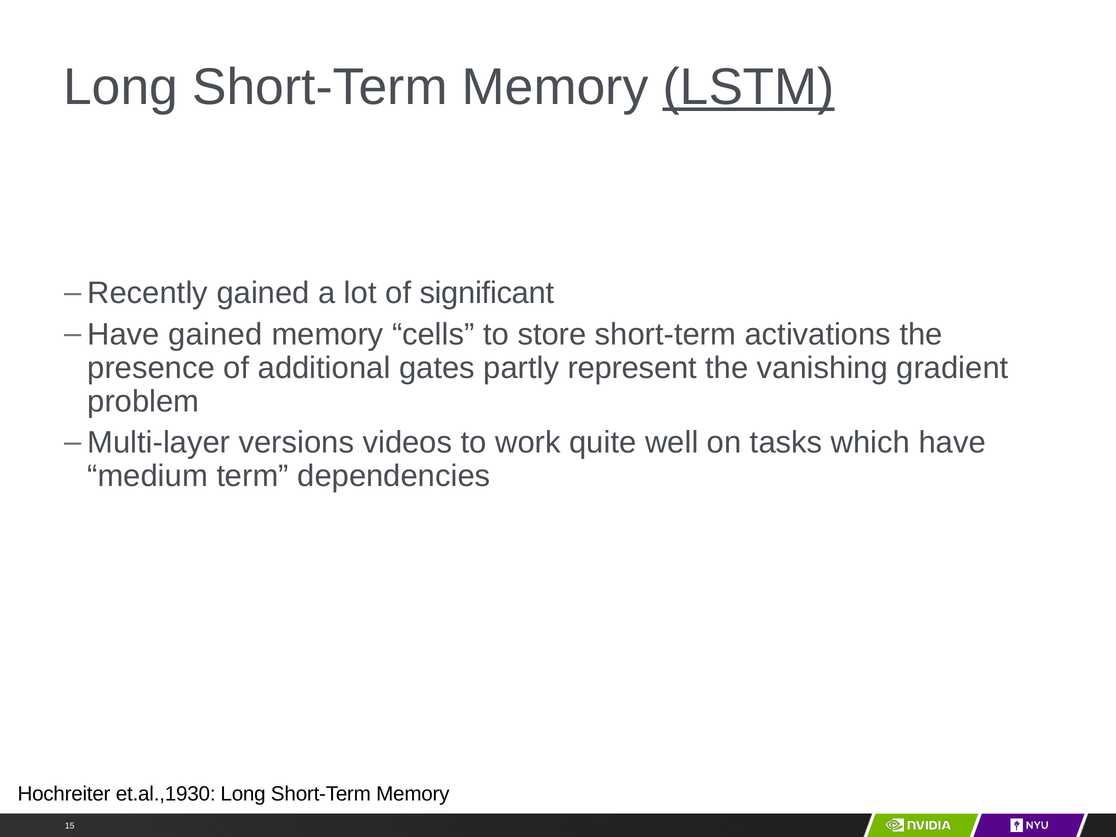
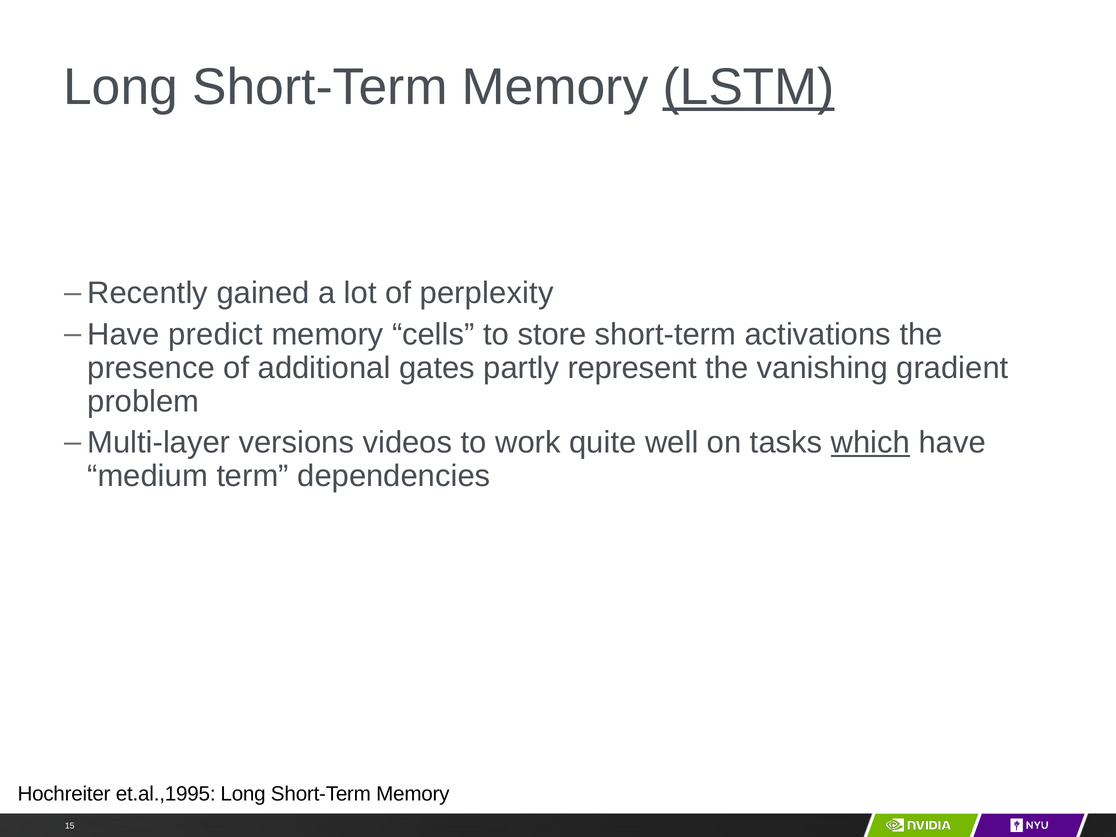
significant: significant -> perplexity
Have gained: gained -> predict
which underline: none -> present
et.al.,1930: et.al.,1930 -> et.al.,1995
